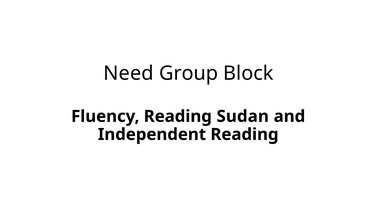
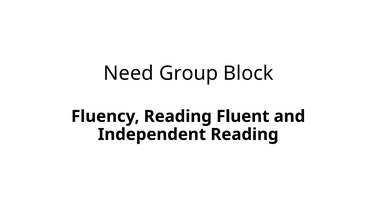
Sudan: Sudan -> Fluent
